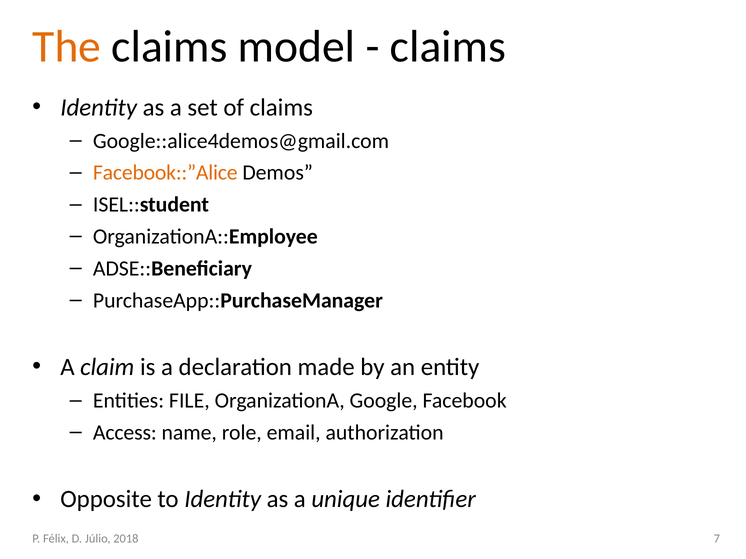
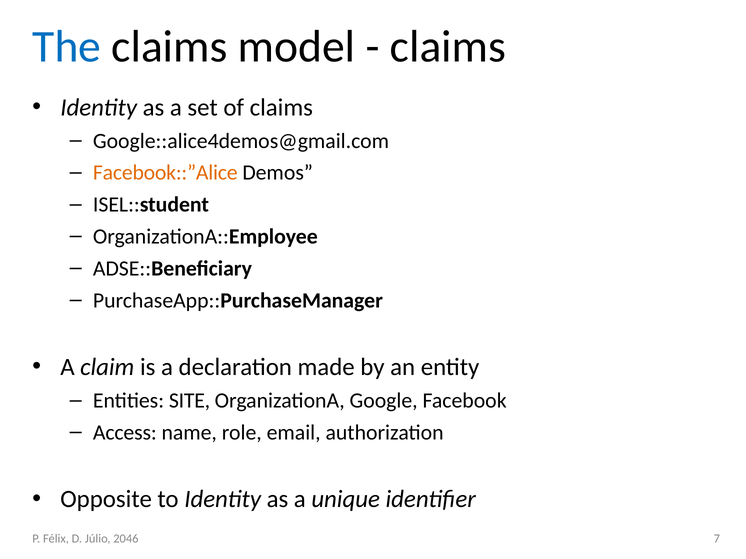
The colour: orange -> blue
FILE: FILE -> SITE
2018: 2018 -> 2046
